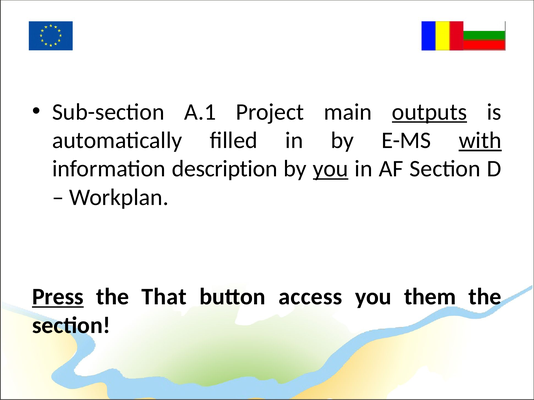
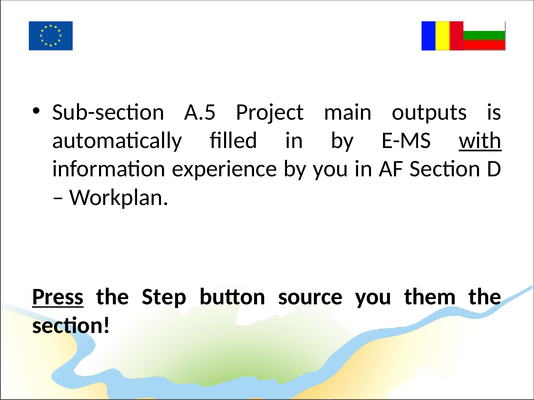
A.1: A.1 -> A.5
outputs underline: present -> none
description: description -> experience
you at (331, 169) underline: present -> none
That: That -> Step
access: access -> source
